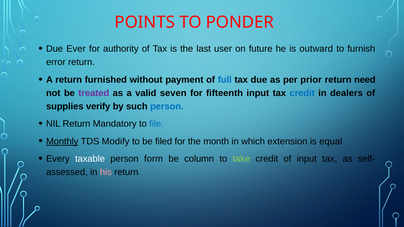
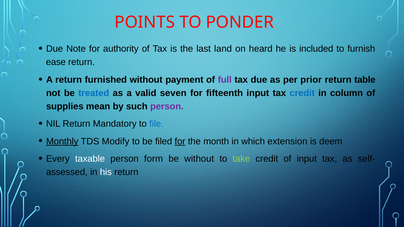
Ever: Ever -> Note
user: user -> land
future: future -> heard
outward: outward -> included
error: error -> ease
full colour: blue -> purple
need: need -> table
treated colour: purple -> blue
dealers: dealers -> column
verify: verify -> mean
person at (167, 106) colour: blue -> purple
for at (180, 141) underline: none -> present
equal: equal -> deem
be column: column -> without
his colour: pink -> white
